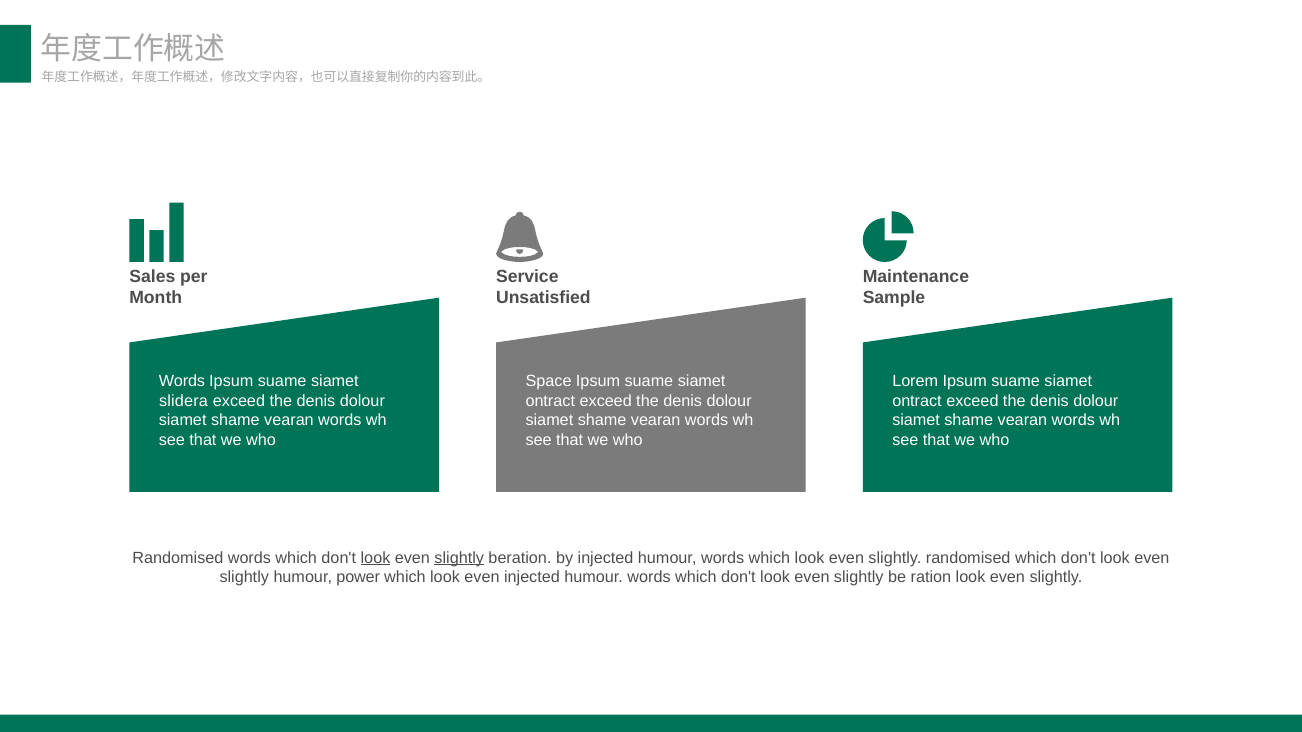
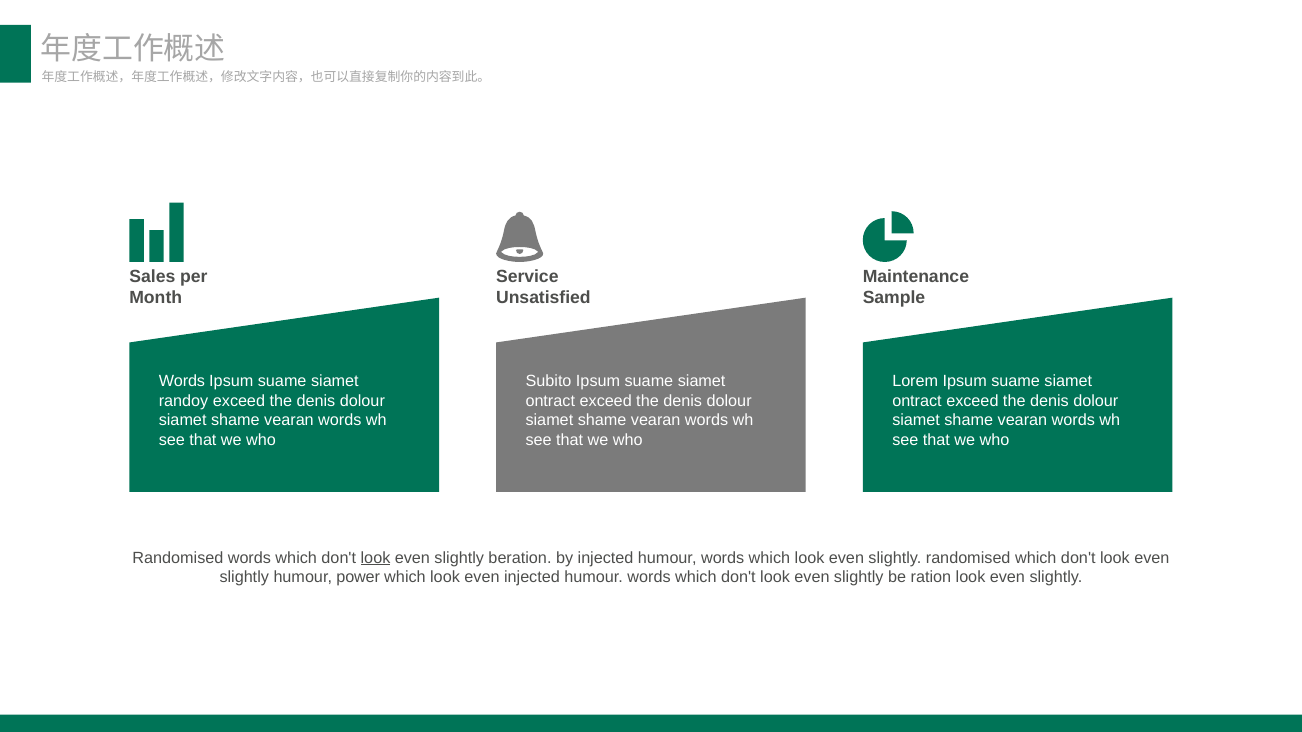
Space: Space -> Subito
slidera: slidera -> randoy
slightly at (459, 558) underline: present -> none
